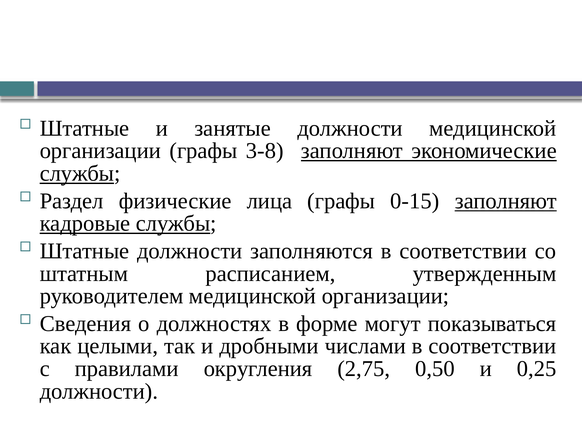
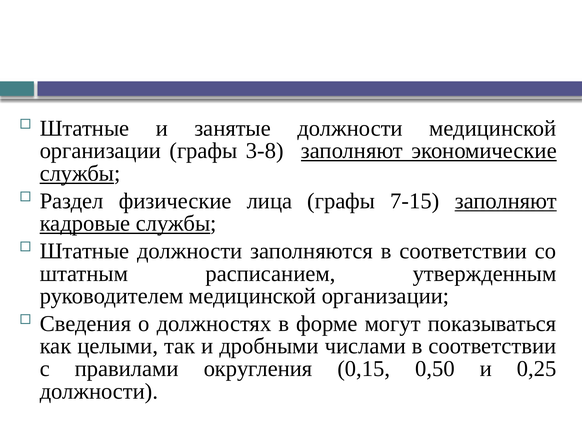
0-15: 0-15 -> 7-15
2,75: 2,75 -> 0,15
